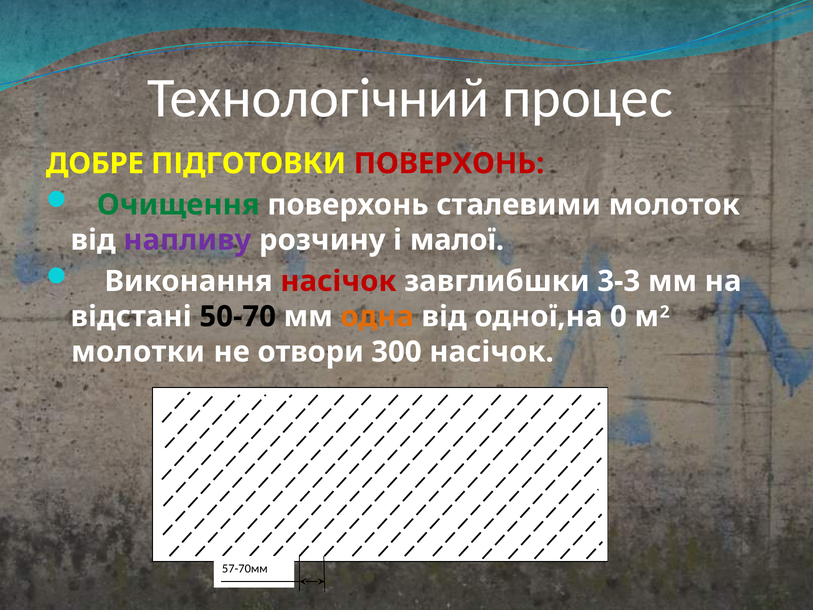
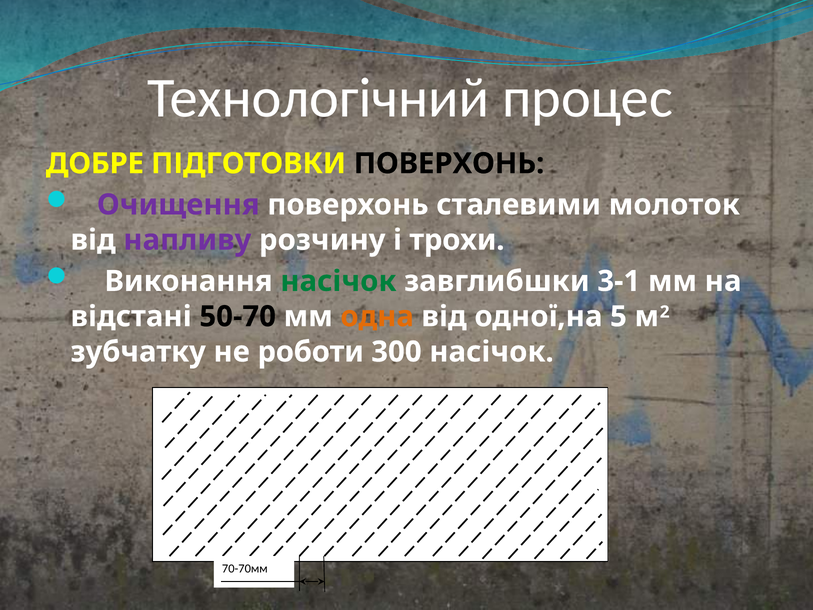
ПОВЕРХОНЬ at (449, 163) colour: red -> black
Очищення colour: green -> purple
малої: малої -> трохи
насічок at (338, 281) colour: red -> green
3-3: 3-3 -> 3-1
0: 0 -> 5
молотки: молотки -> зубчатку
отвори: отвори -> роботи
57-70мм: 57-70мм -> 70-70мм
